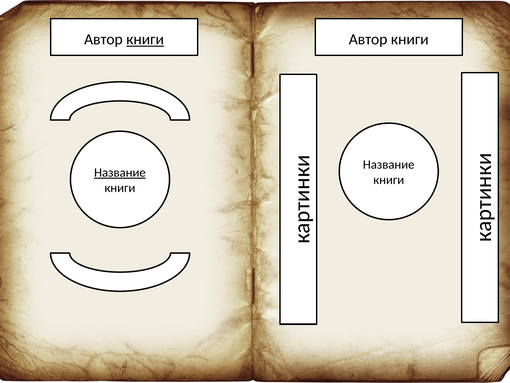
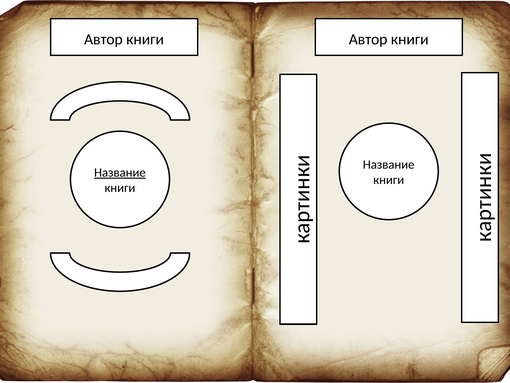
книги at (145, 39) underline: present -> none
